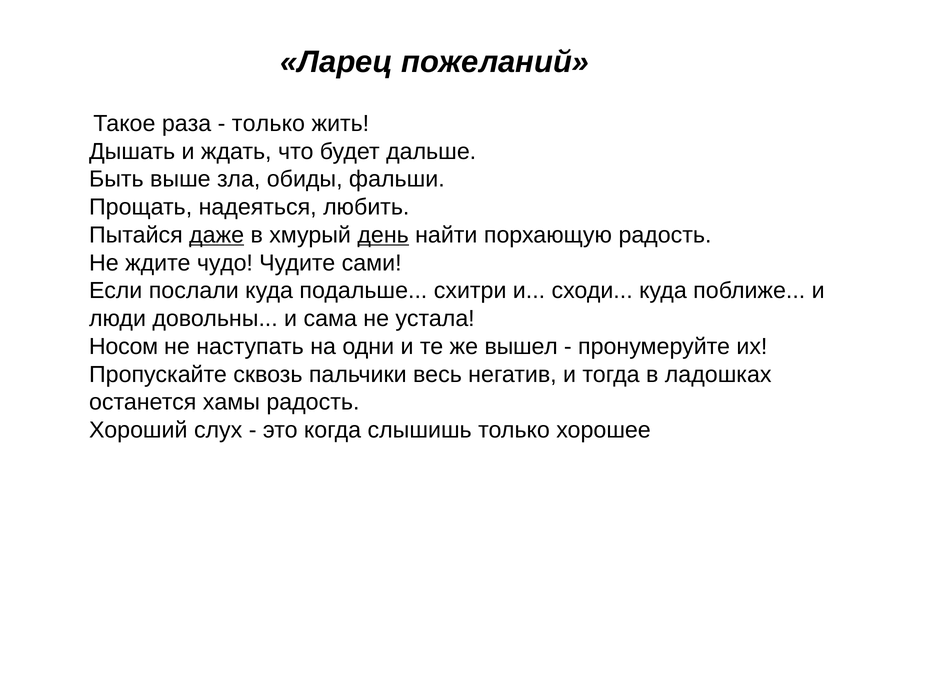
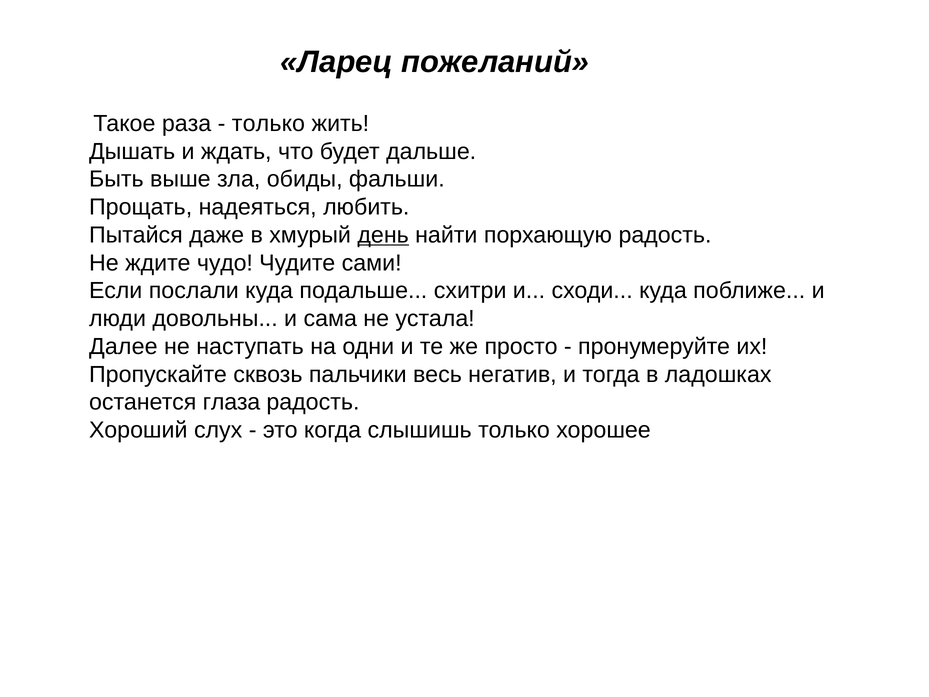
даже underline: present -> none
Носом: Носом -> Далее
вышел: вышел -> просто
хамы: хамы -> глаза
